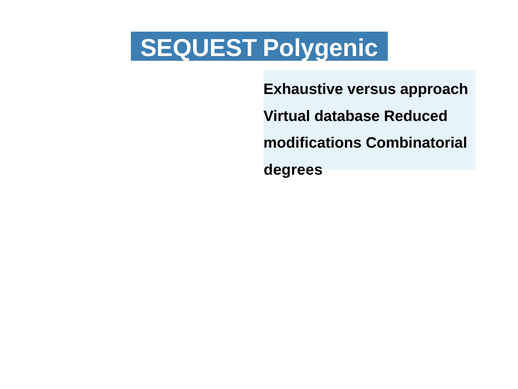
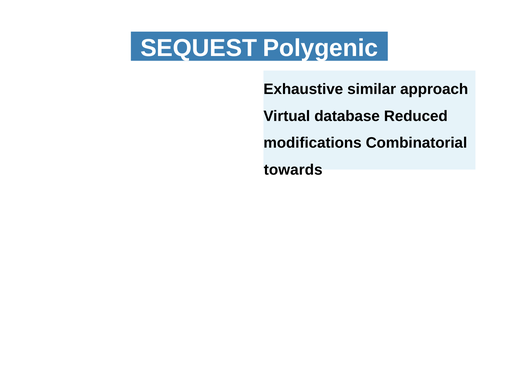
versus: versus -> similar
degrees: degrees -> towards
